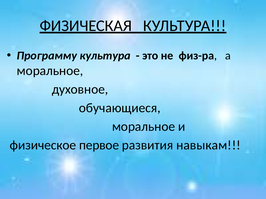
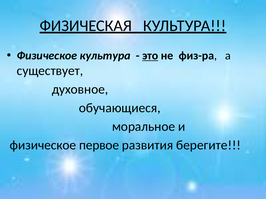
Программу at (47, 56): Программу -> Физическое
это underline: none -> present
моральное at (50, 71): моральное -> существует
навыкам: навыкам -> берегите
